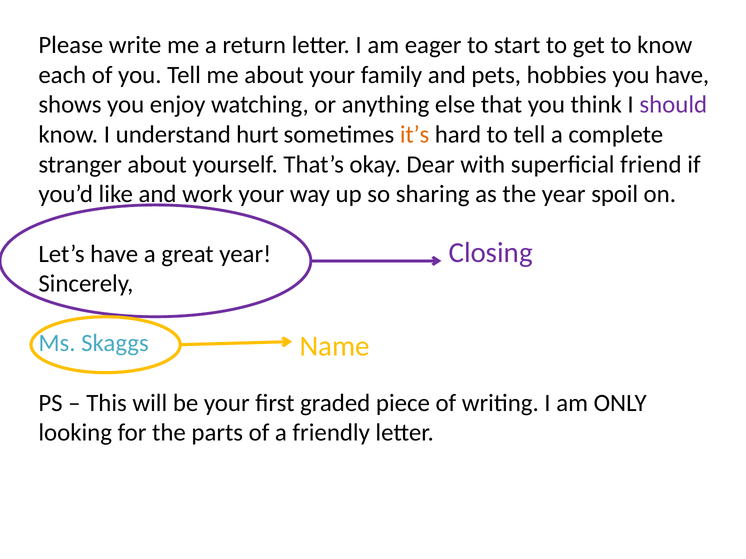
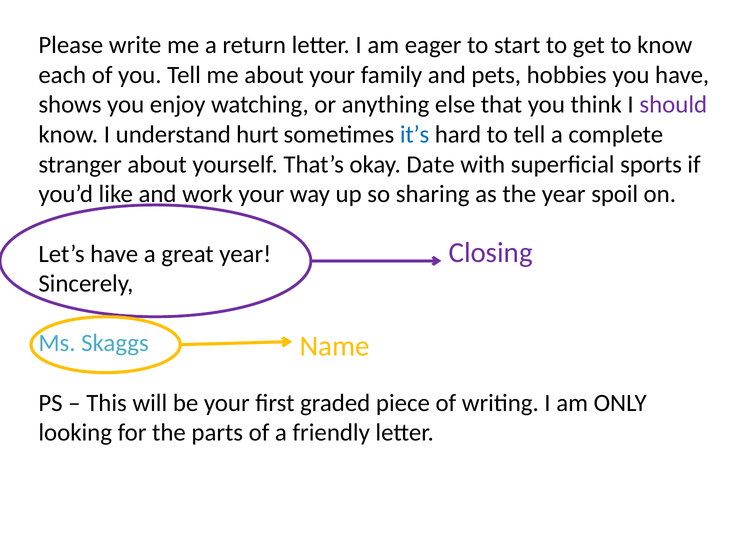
it’s colour: orange -> blue
Dear: Dear -> Date
friend: friend -> sports
